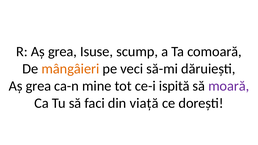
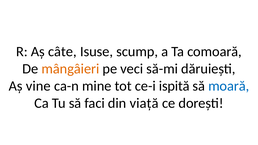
R Aș grea: grea -> câte
grea at (38, 86): grea -> vine
moară colour: purple -> blue
